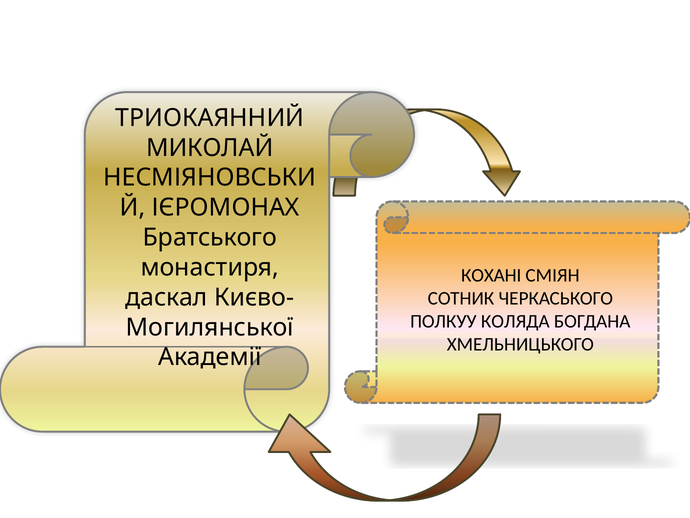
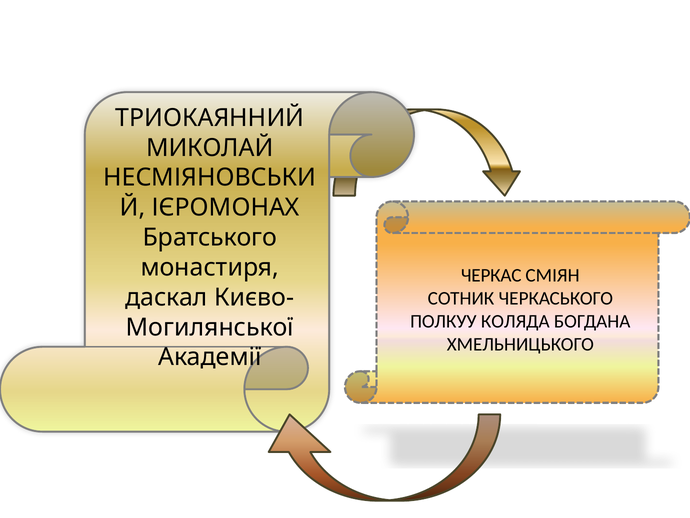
КОХАНІ: КОХАНІ -> ЧЕРКАС
